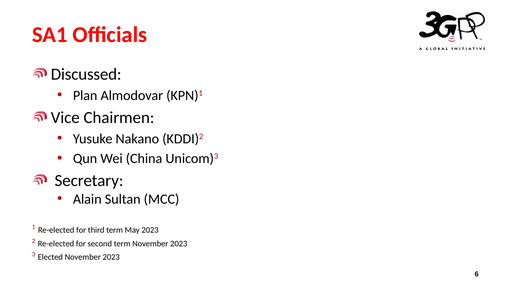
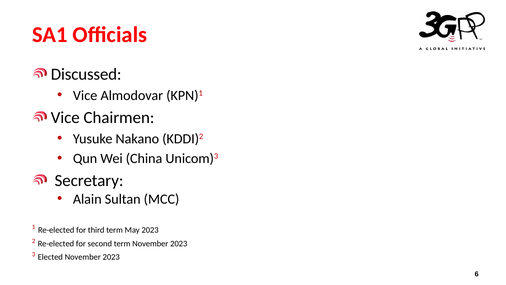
Plan at (85, 95): Plan -> Vice
